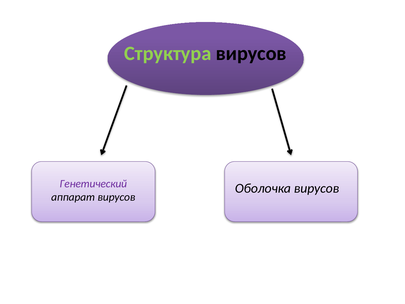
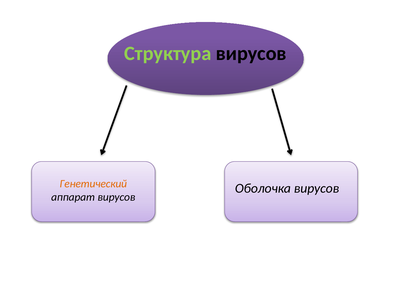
Генетический colour: purple -> orange
